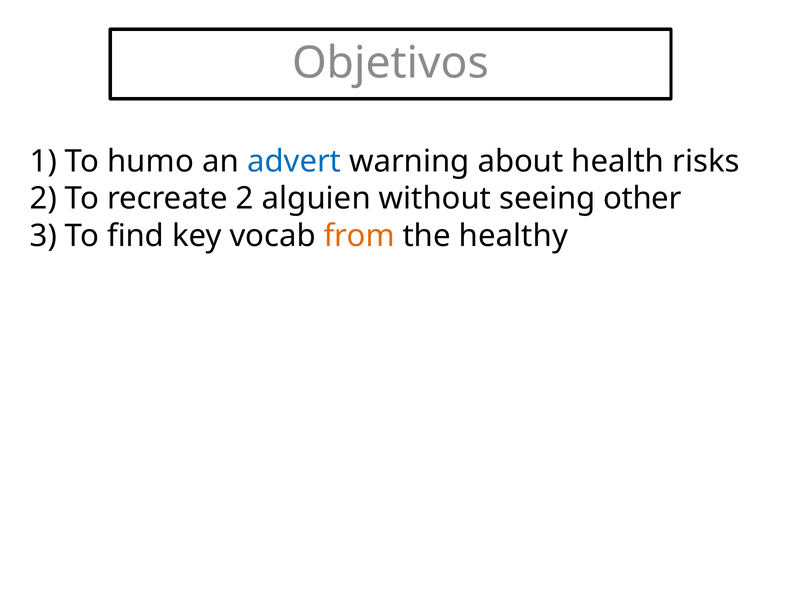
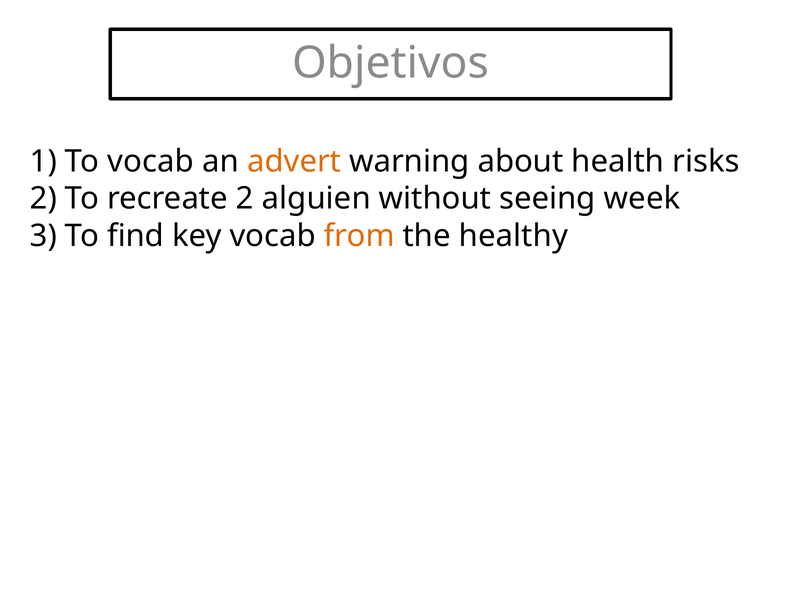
To humo: humo -> vocab
advert colour: blue -> orange
other: other -> week
